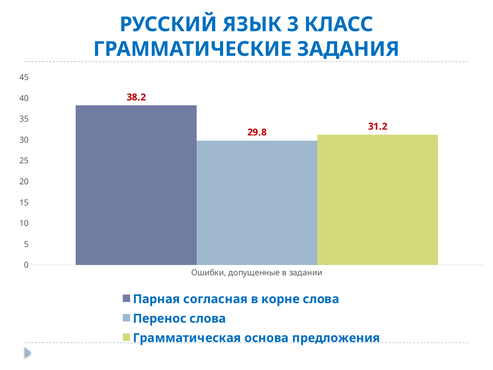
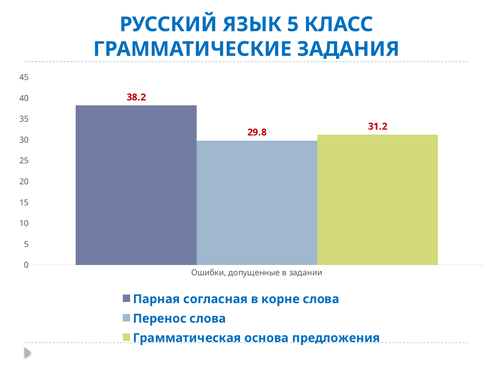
ЯЗЫК 3: 3 -> 5
